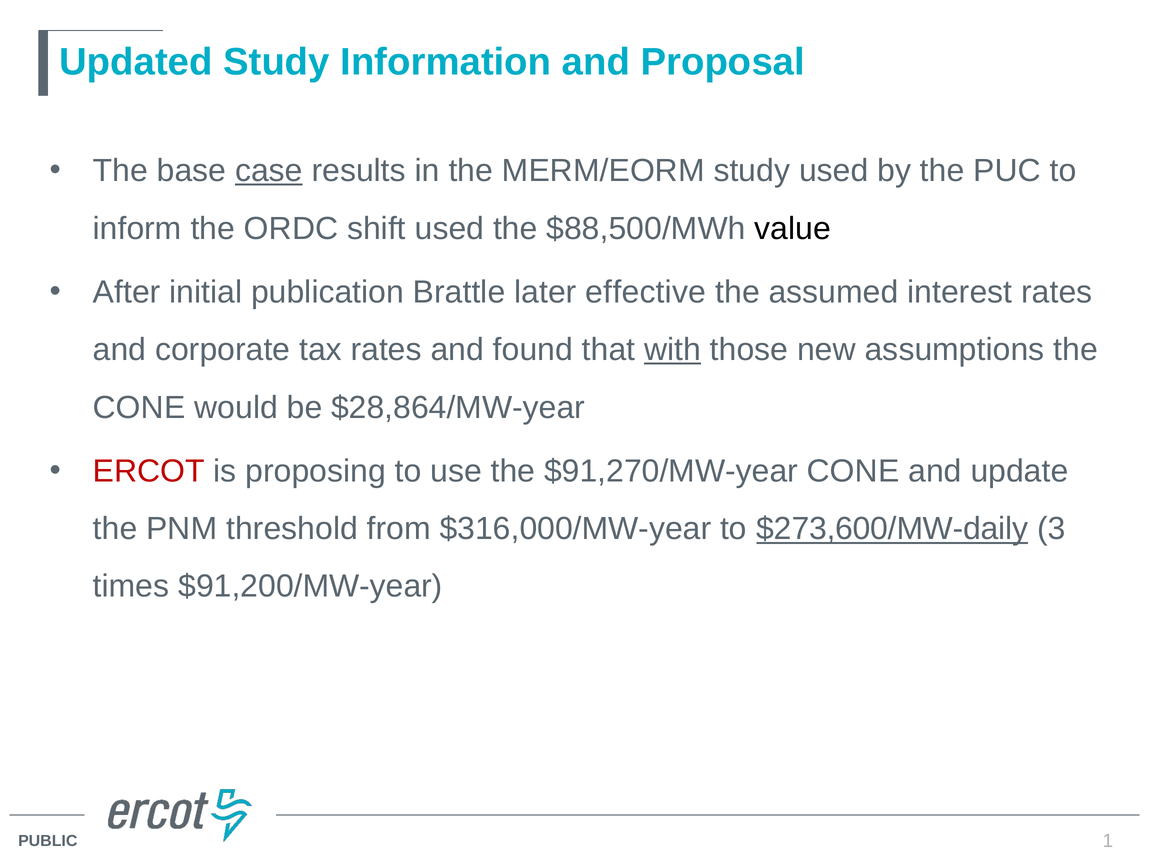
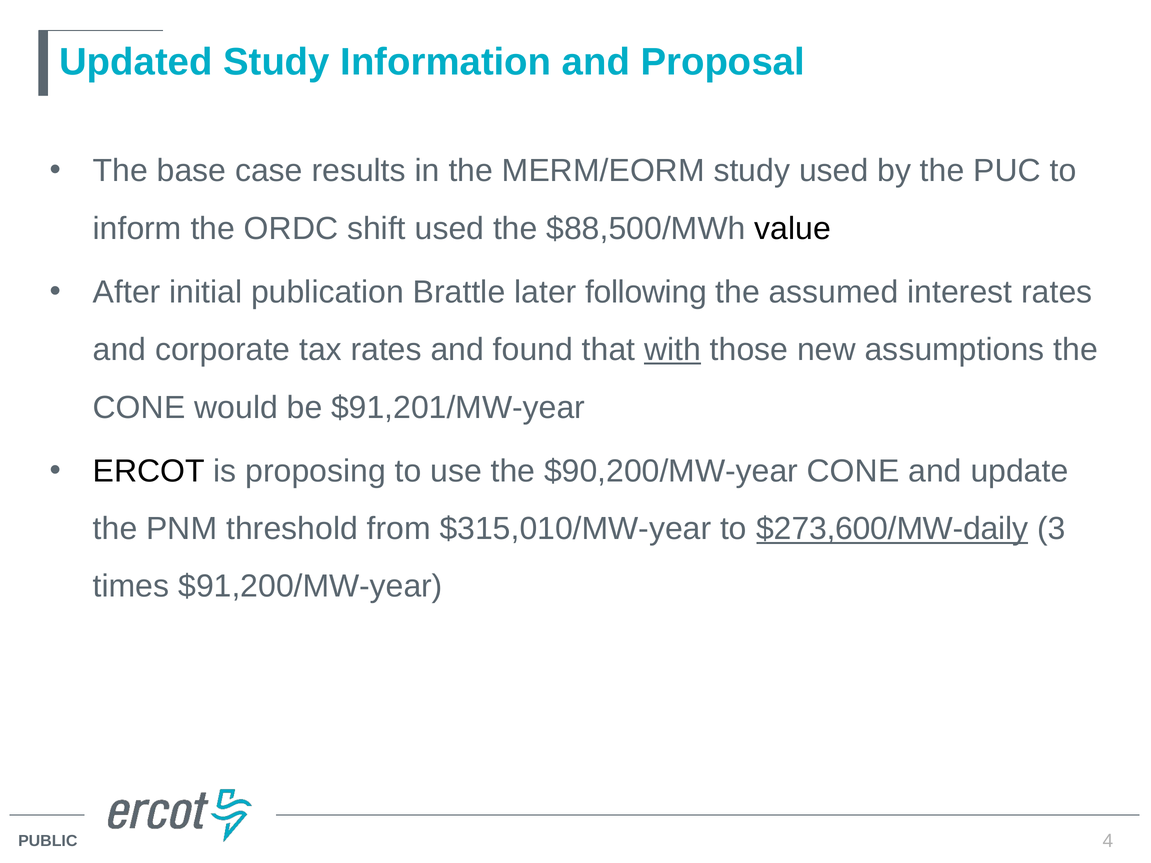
case underline: present -> none
effective: effective -> following
$28,864/MW-year: $28,864/MW-year -> $91,201/MW-year
ERCOT colour: red -> black
$91,270/MW-year: $91,270/MW-year -> $90,200/MW-year
$316,000/MW-year: $316,000/MW-year -> $315,010/MW-year
1: 1 -> 4
